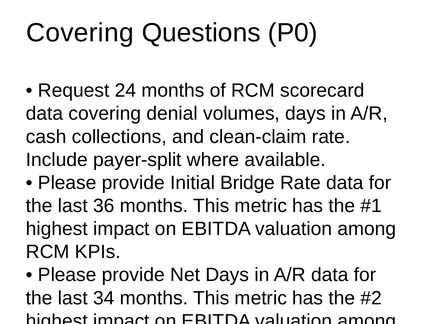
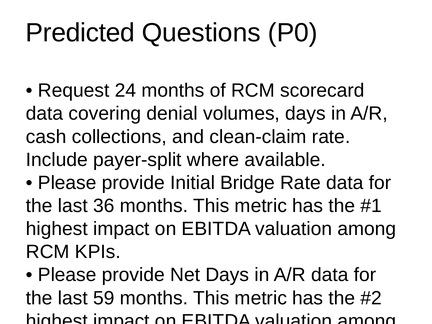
Covering at (80, 33): Covering -> Predicted
34: 34 -> 59
